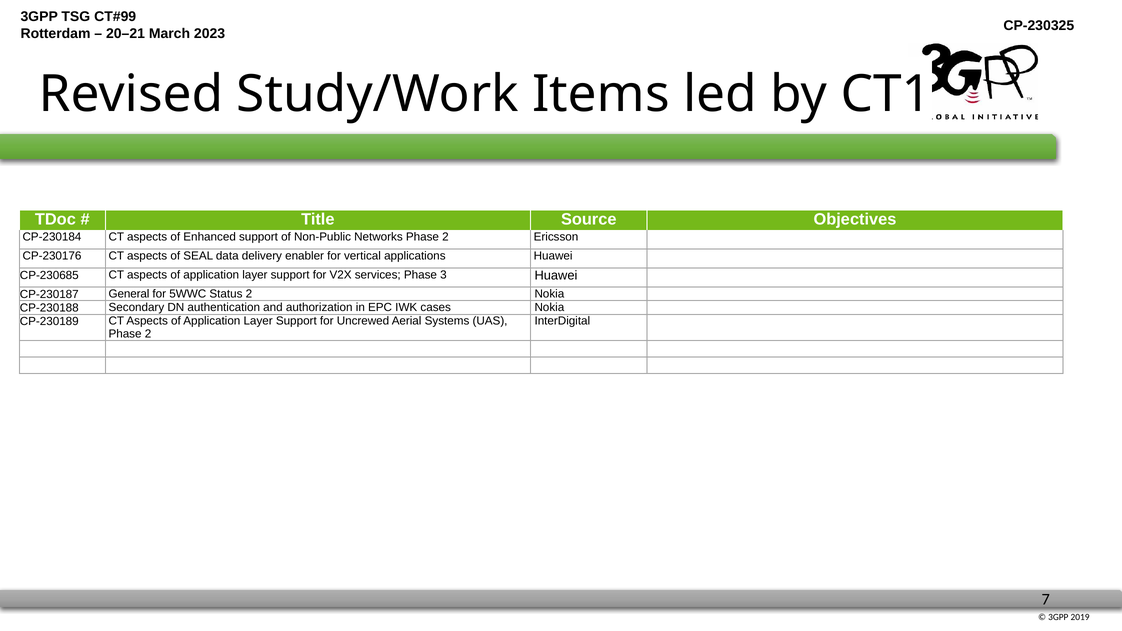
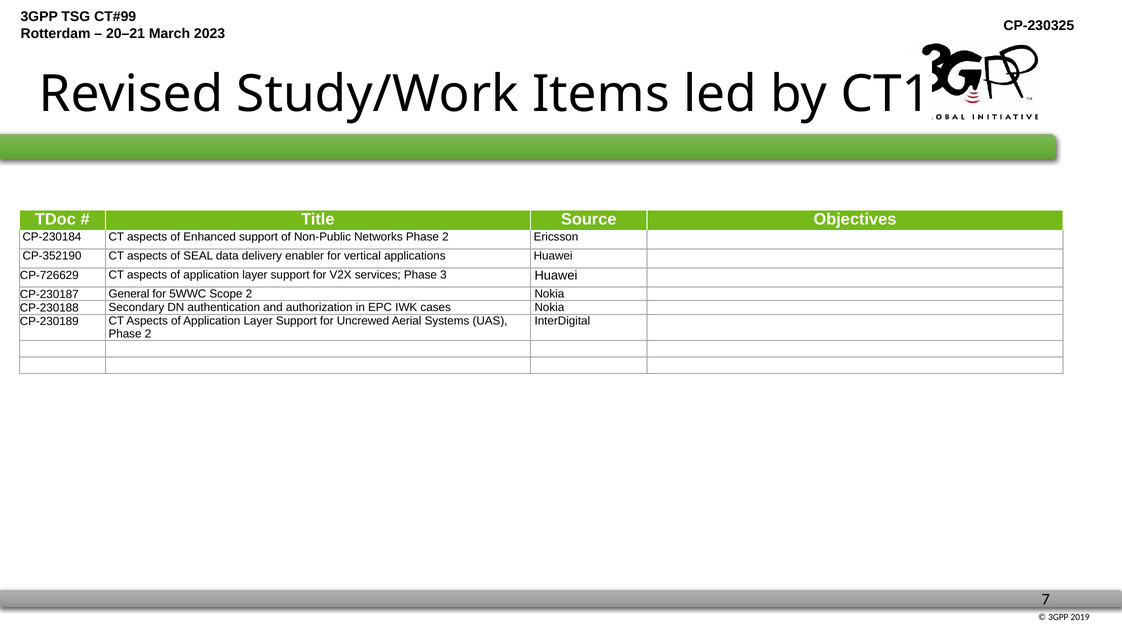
CP-230176: CP-230176 -> CP-352190
CP-230685: CP-230685 -> CP-726629
Status: Status -> Scope
